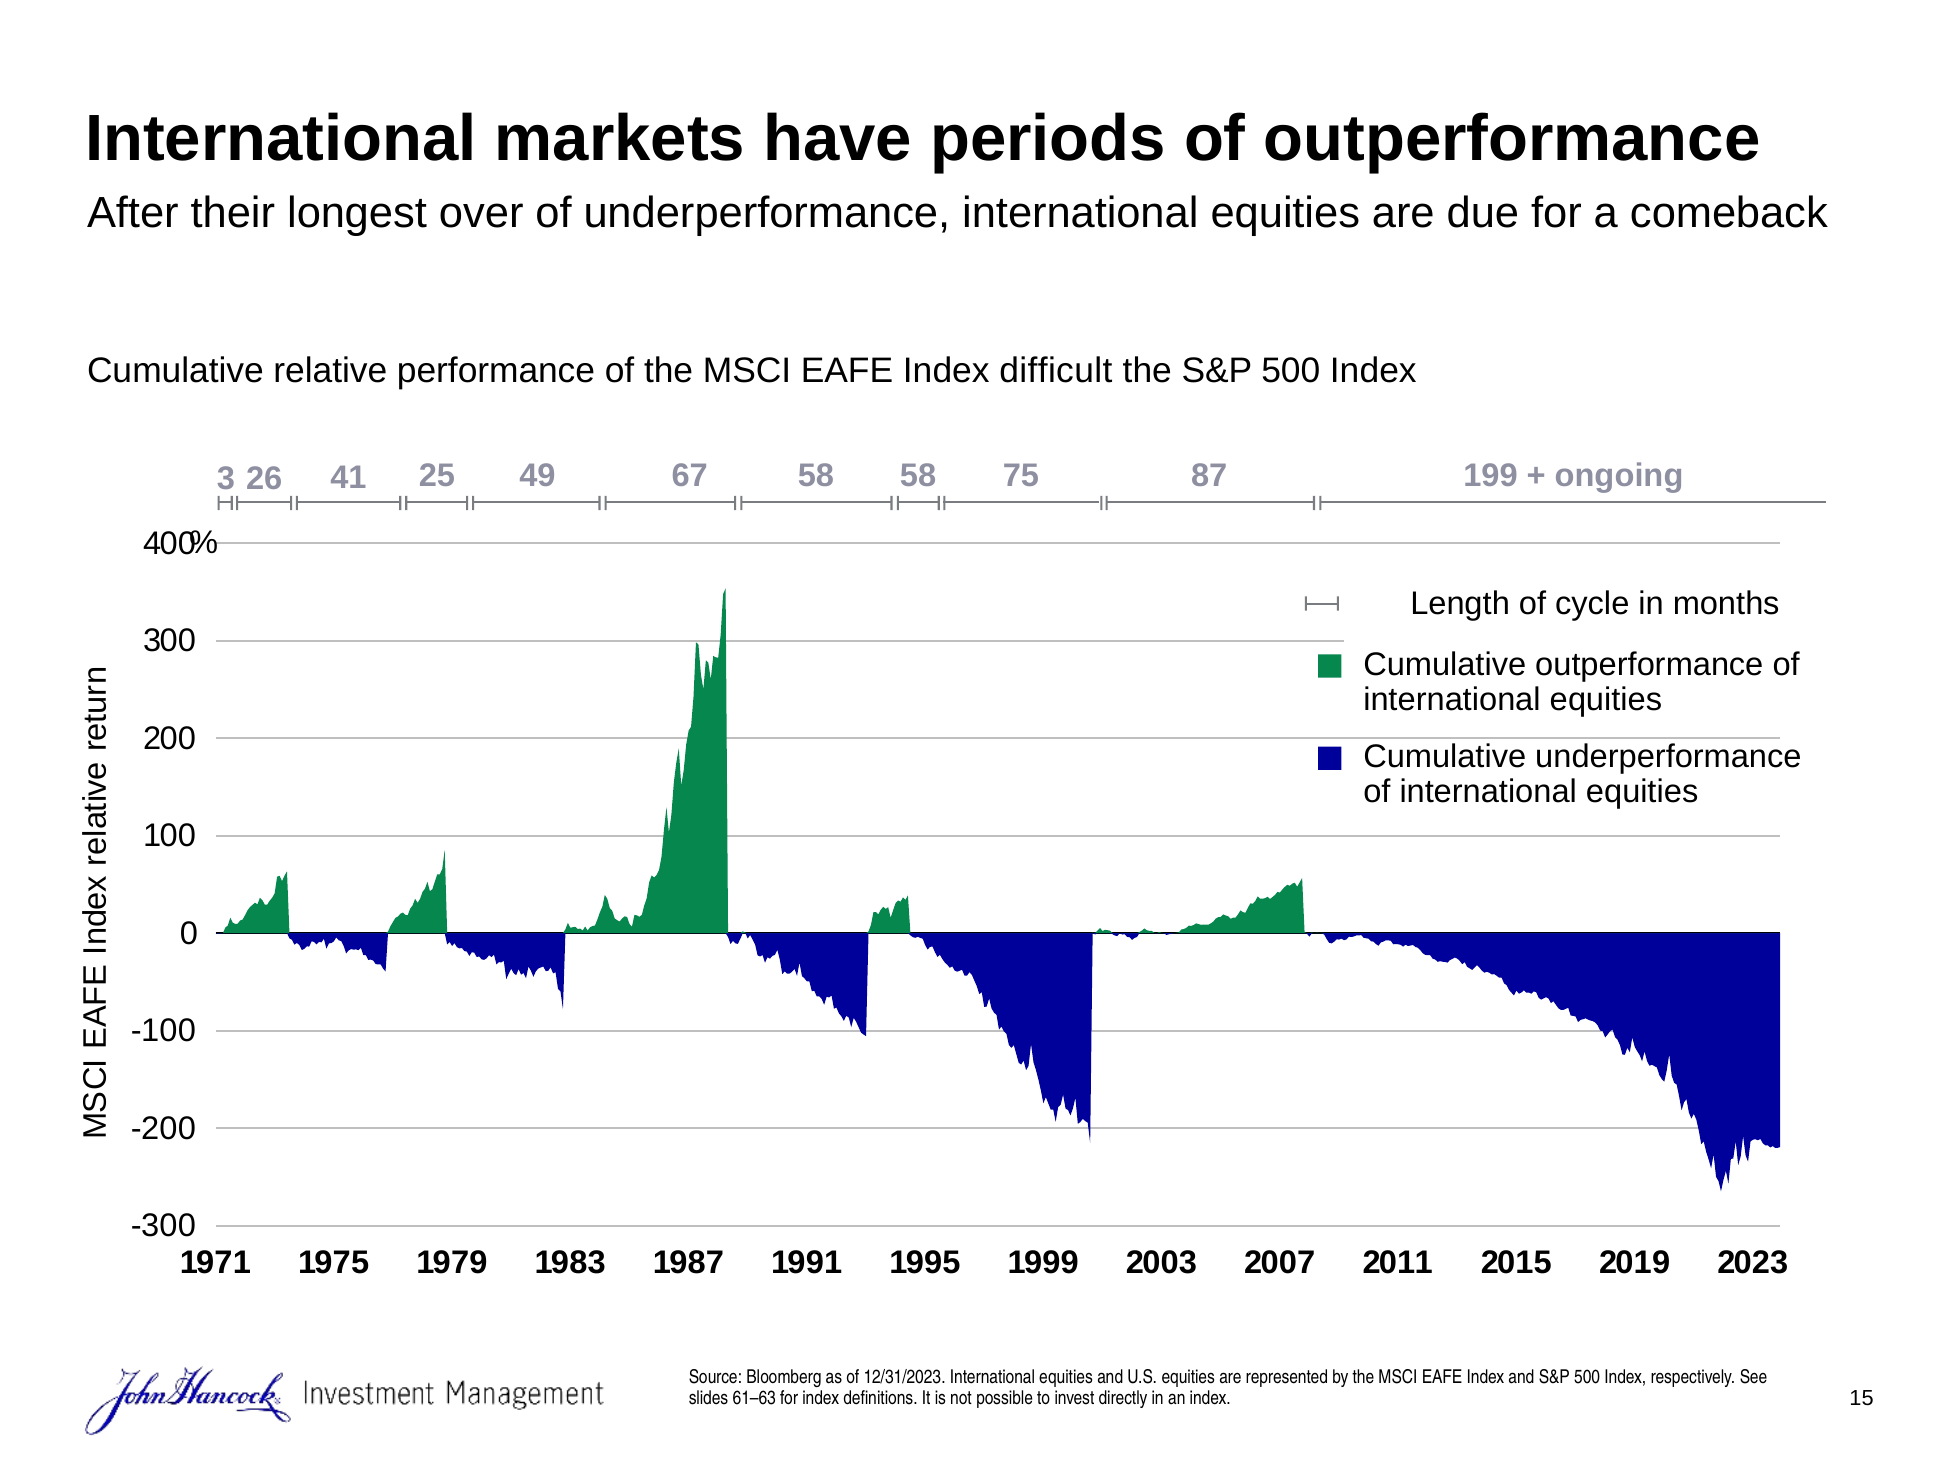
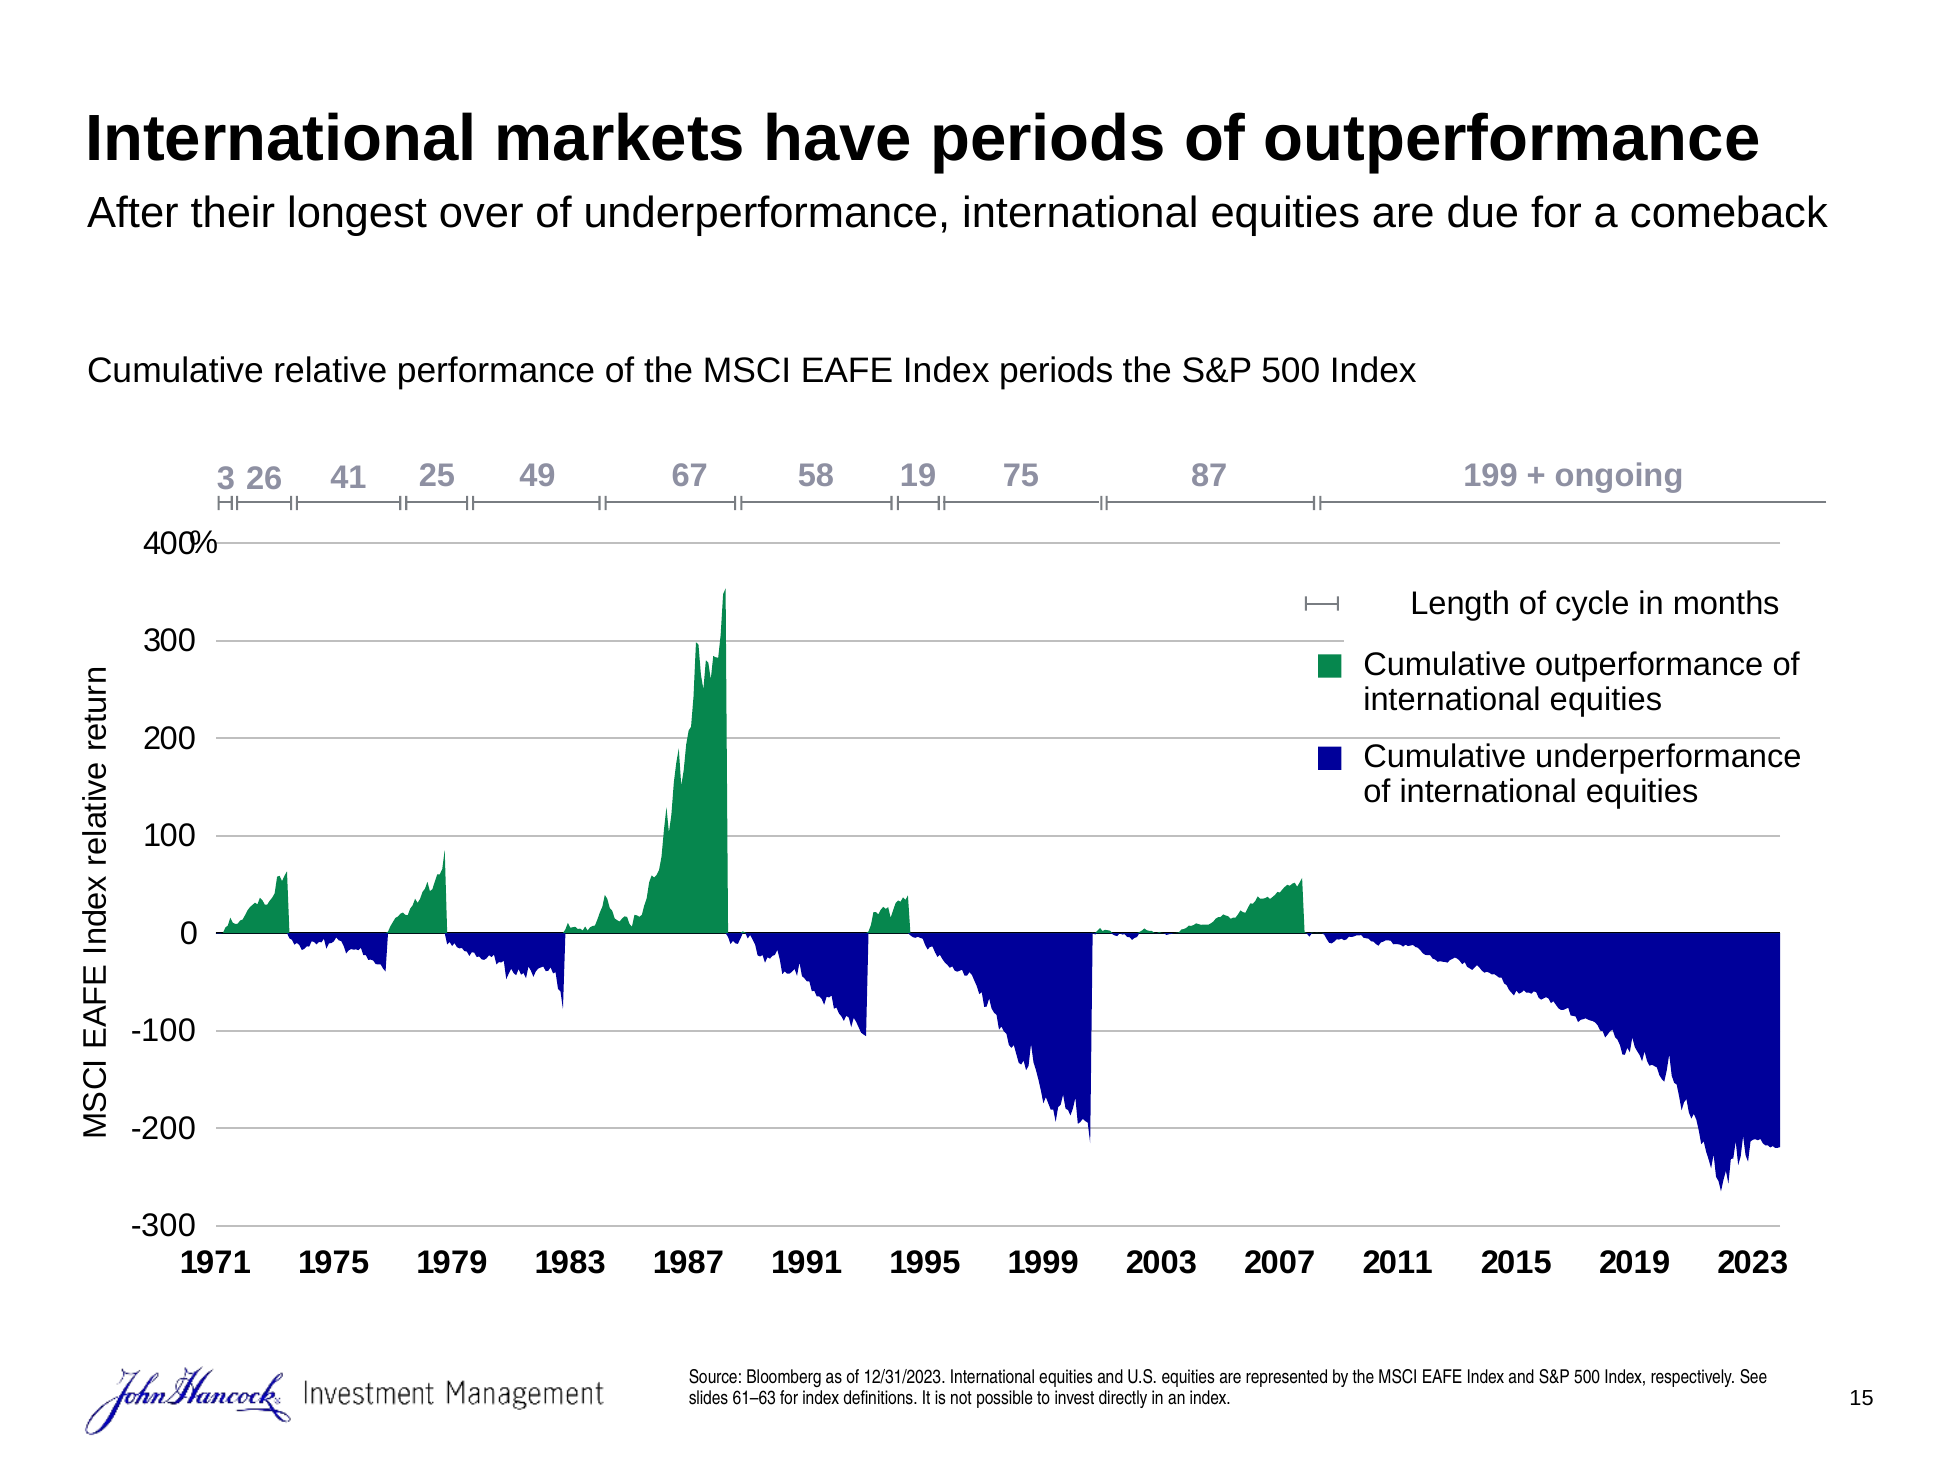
Index difficult: difficult -> periods
58 58: 58 -> 19
